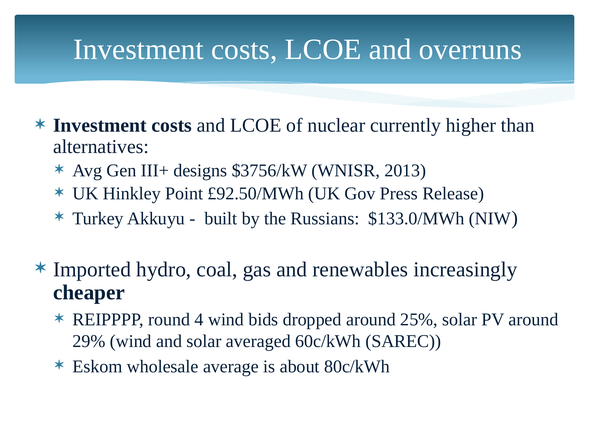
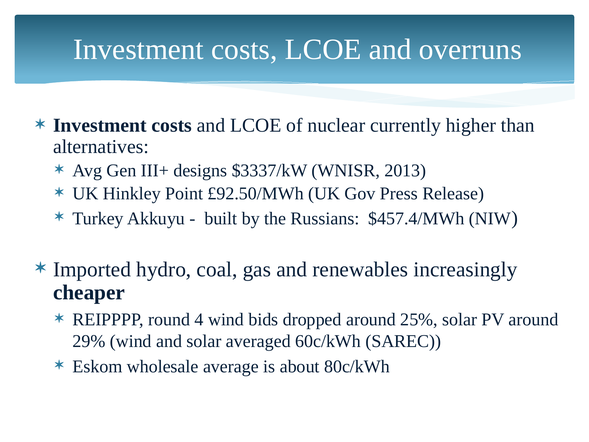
$3756/kW: $3756/kW -> $3337/kW
$133.0/MWh: $133.0/MWh -> $457.4/MWh
